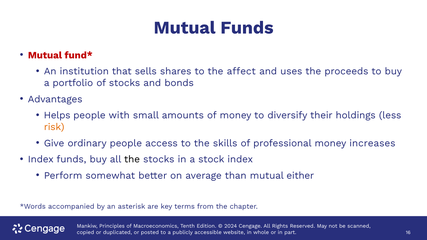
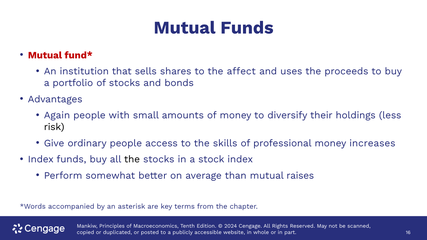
Helps: Helps -> Again
risk colour: orange -> black
either: either -> raises
